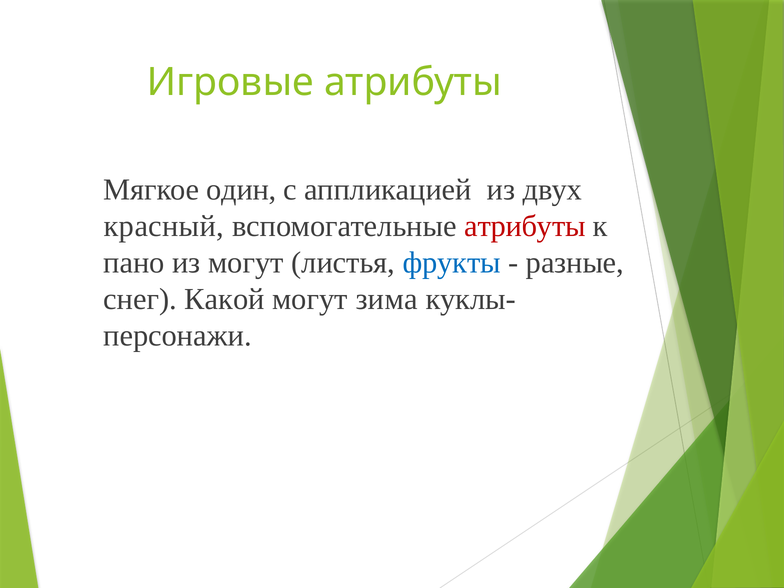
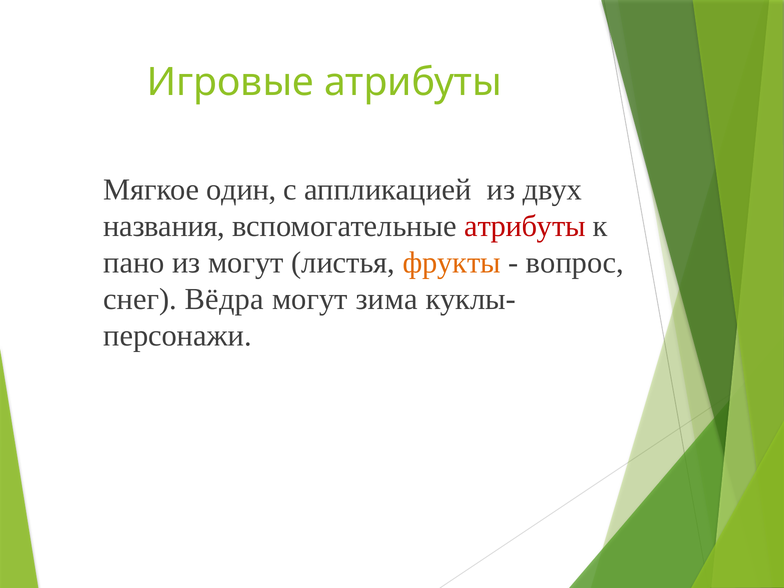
красный: красный -> названия
фрукты colour: blue -> orange
разные: разные -> вопрос
Какой: Какой -> Вёдра
